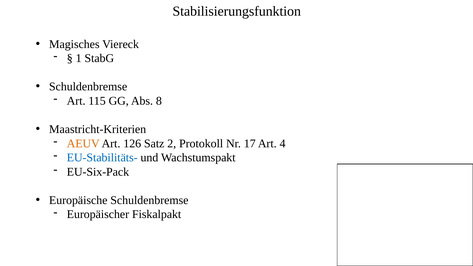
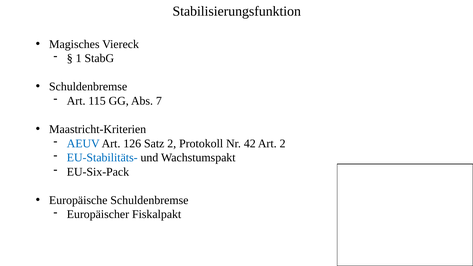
8: 8 -> 7
AEUV colour: orange -> blue
17: 17 -> 42
Art 4: 4 -> 2
